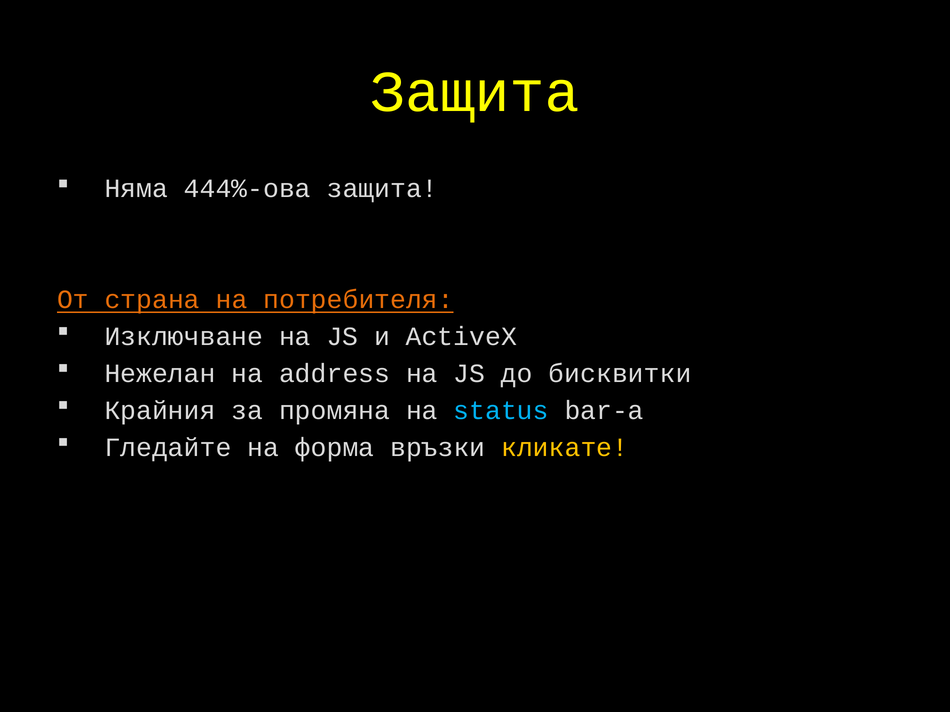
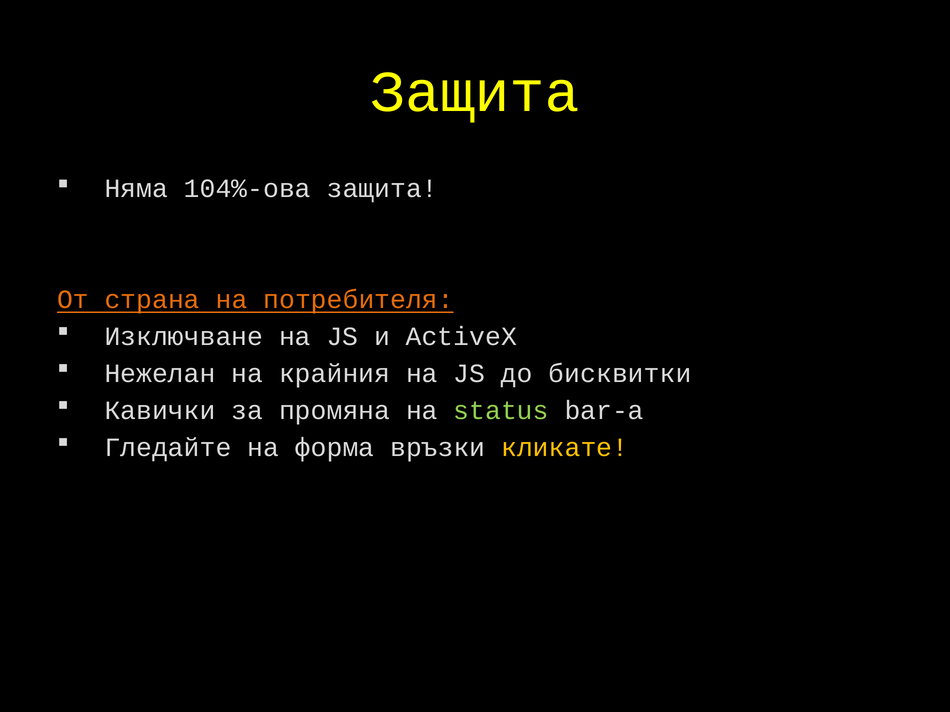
444%-ова: 444%-ова -> 104%-ова
address: address -> крайния
Крайния: Крайния -> Кавички
status colour: light blue -> light green
